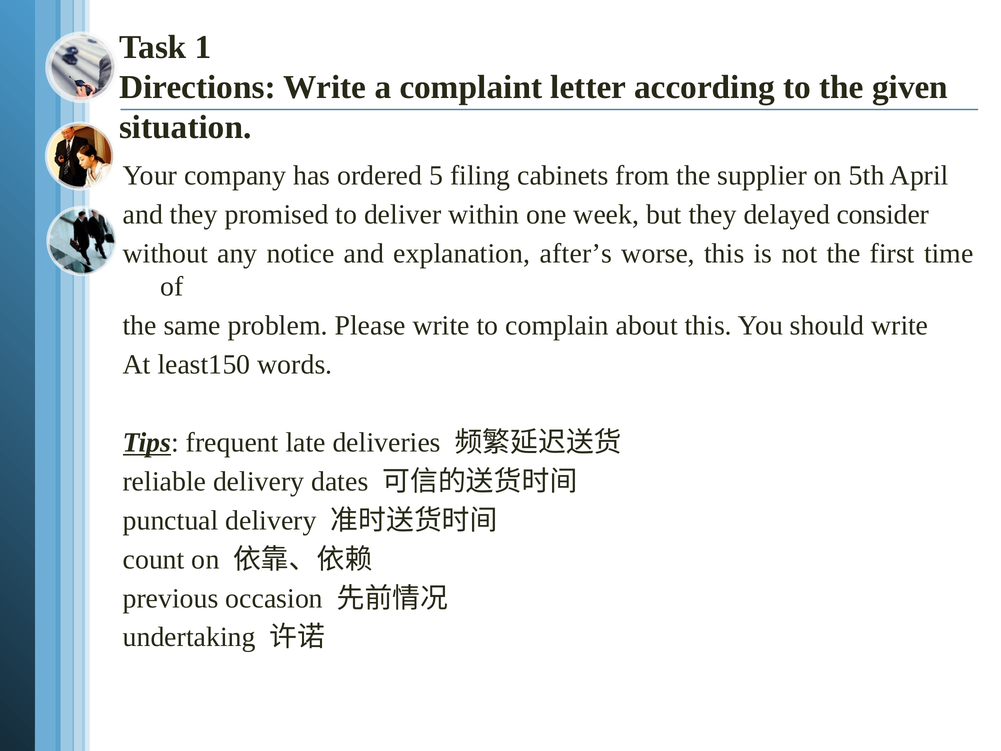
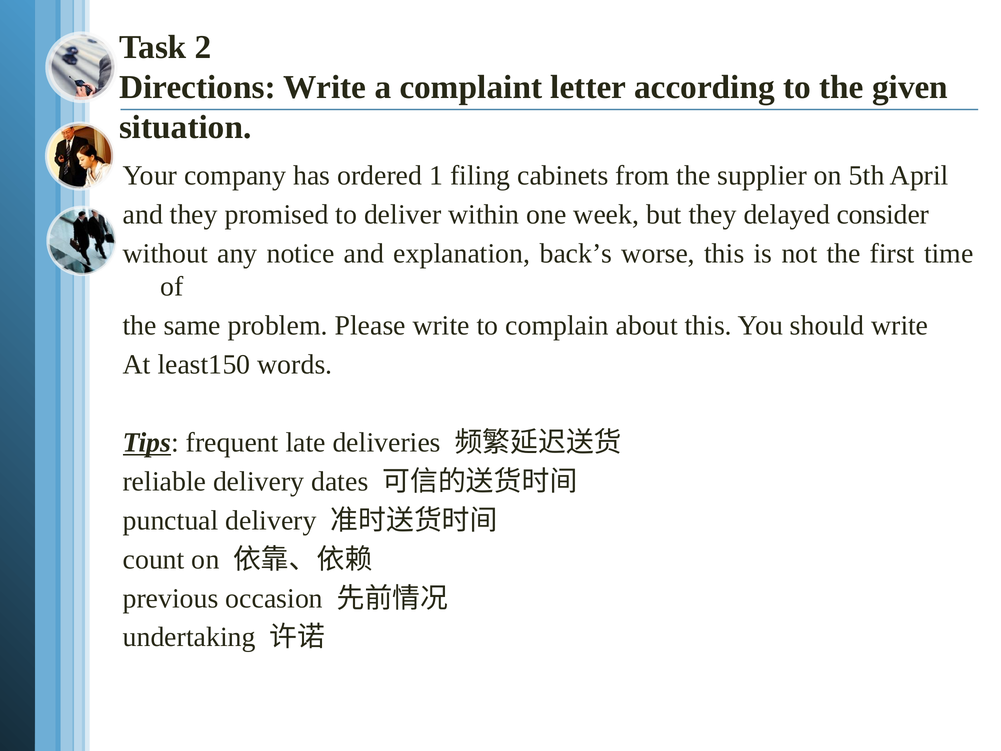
1: 1 -> 2
5: 5 -> 1
after’s: after’s -> back’s
